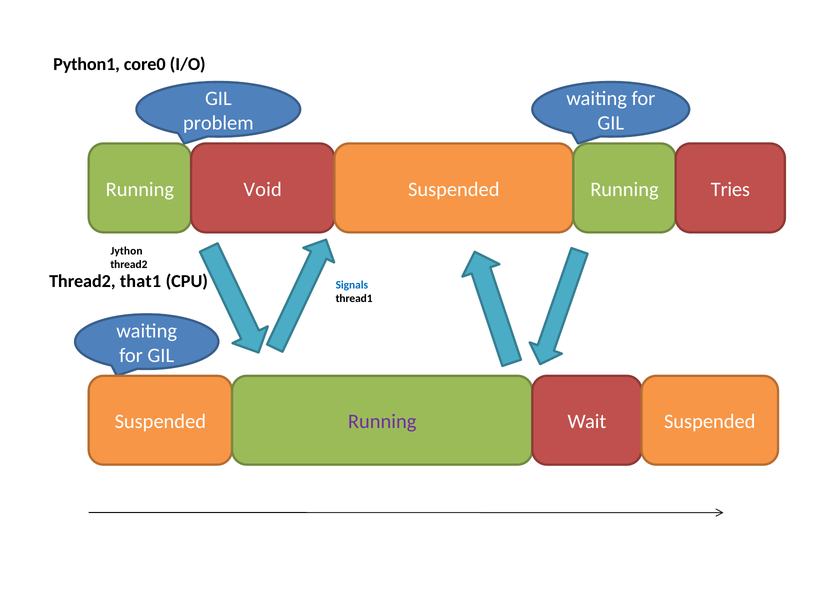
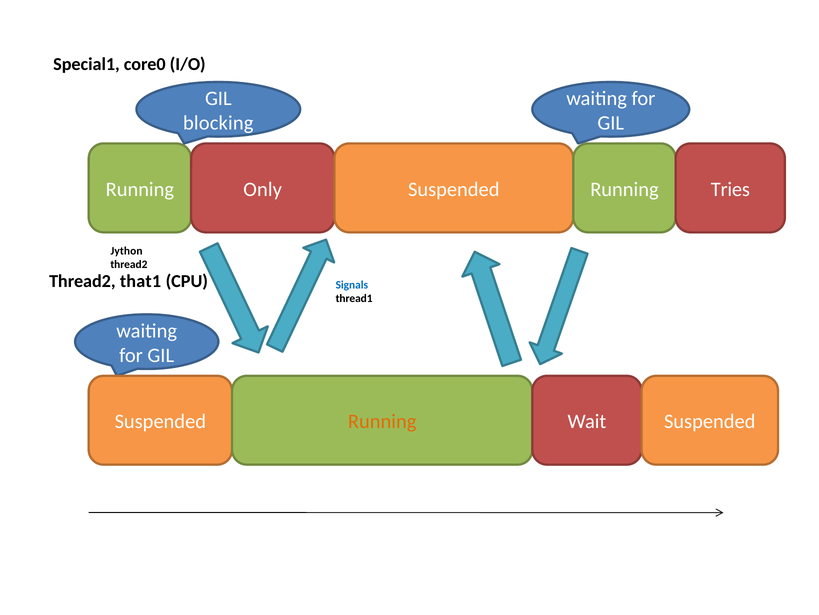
Python1: Python1 -> Special1
problem: problem -> blocking
Void: Void -> Only
Running at (382, 421) colour: purple -> orange
